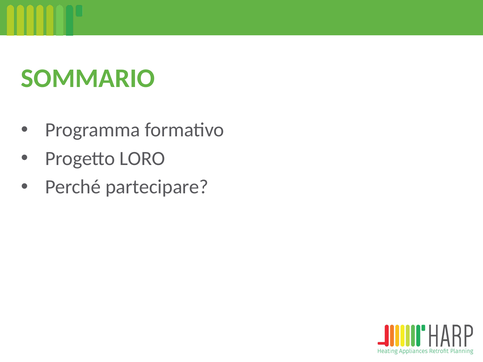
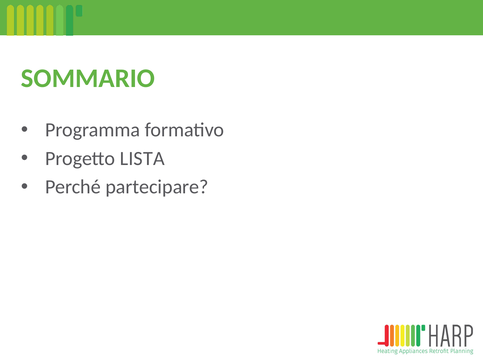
LORO: LORO -> LISTA
